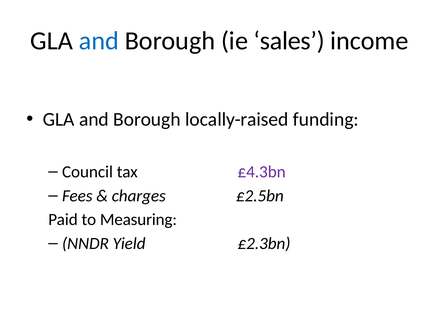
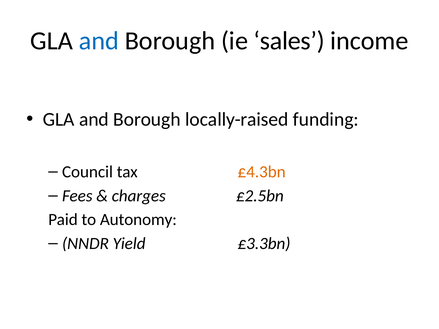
£4.3bn colour: purple -> orange
Measuring: Measuring -> Autonomy
£2.3bn: £2.3bn -> £3.3bn
